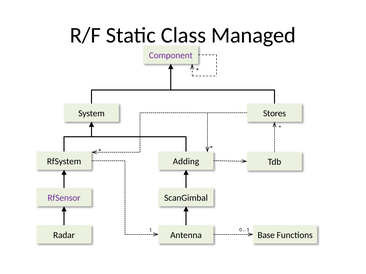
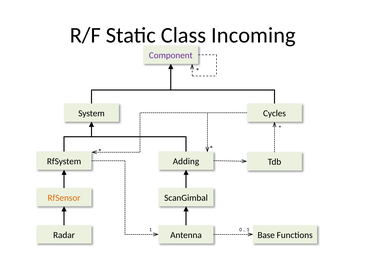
Managed: Managed -> Incoming
Stores: Stores -> Cycles
RfSensor colour: purple -> orange
